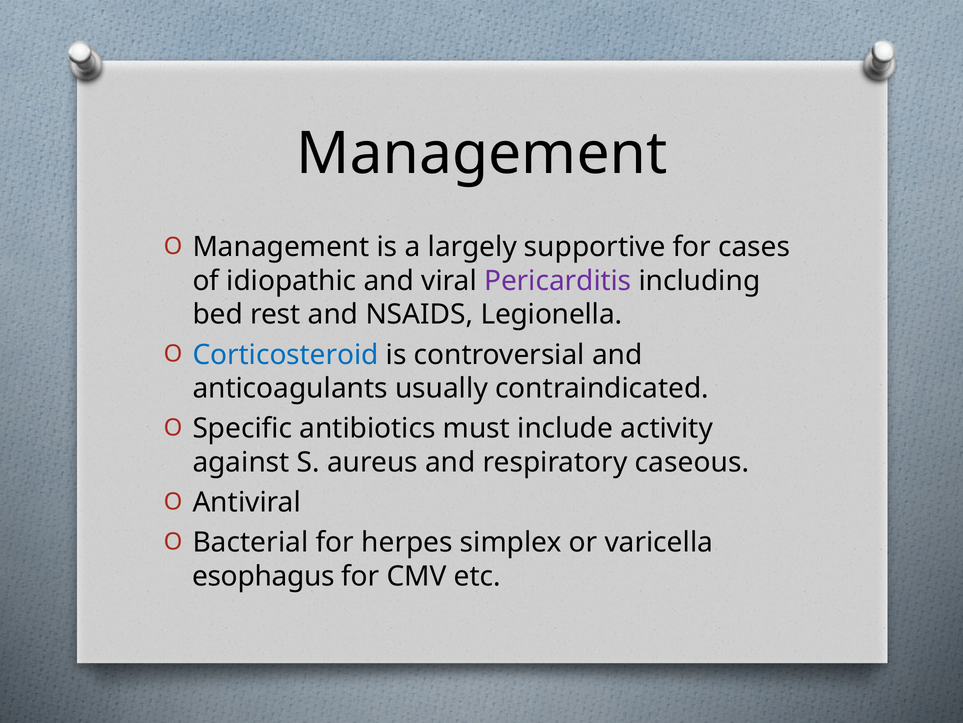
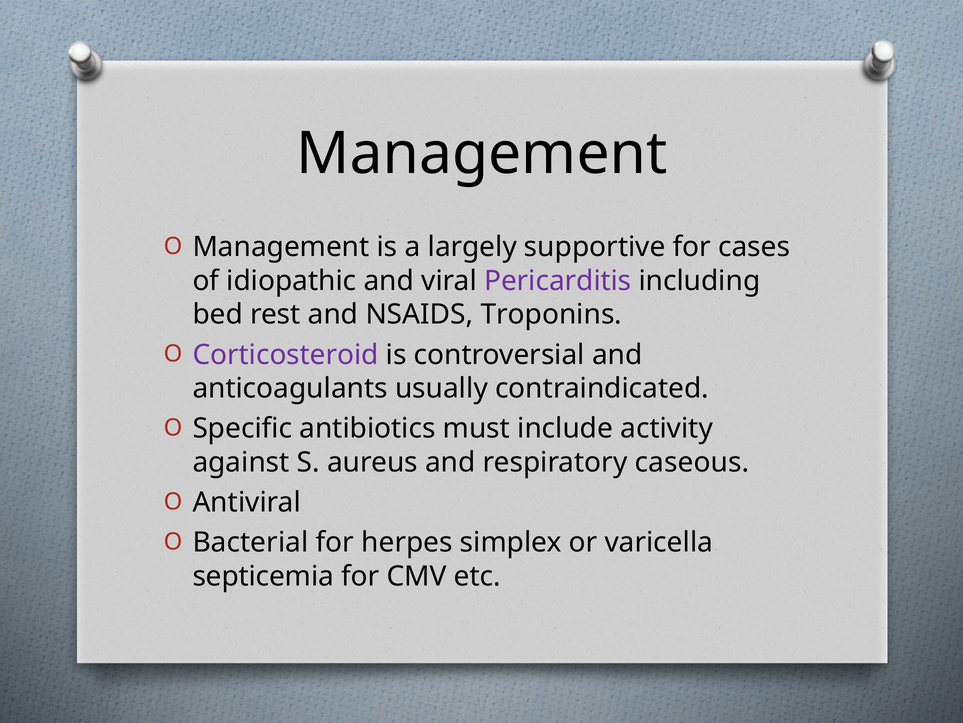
Legionella: Legionella -> Troponins
Corticosteroid colour: blue -> purple
esophagus: esophagus -> septicemia
